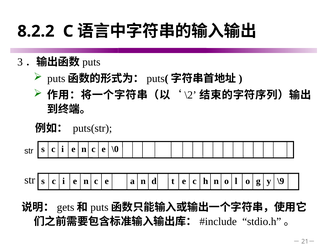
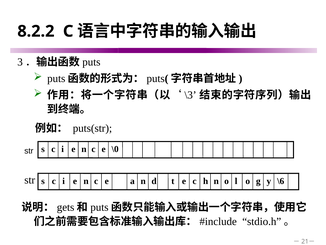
\2: \2 -> \3
\9: \9 -> \6
